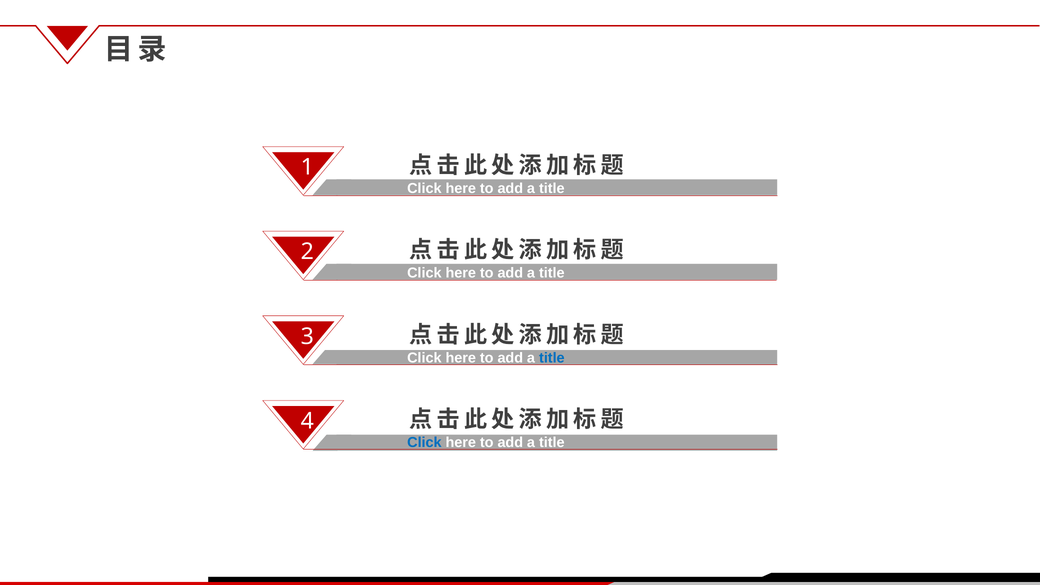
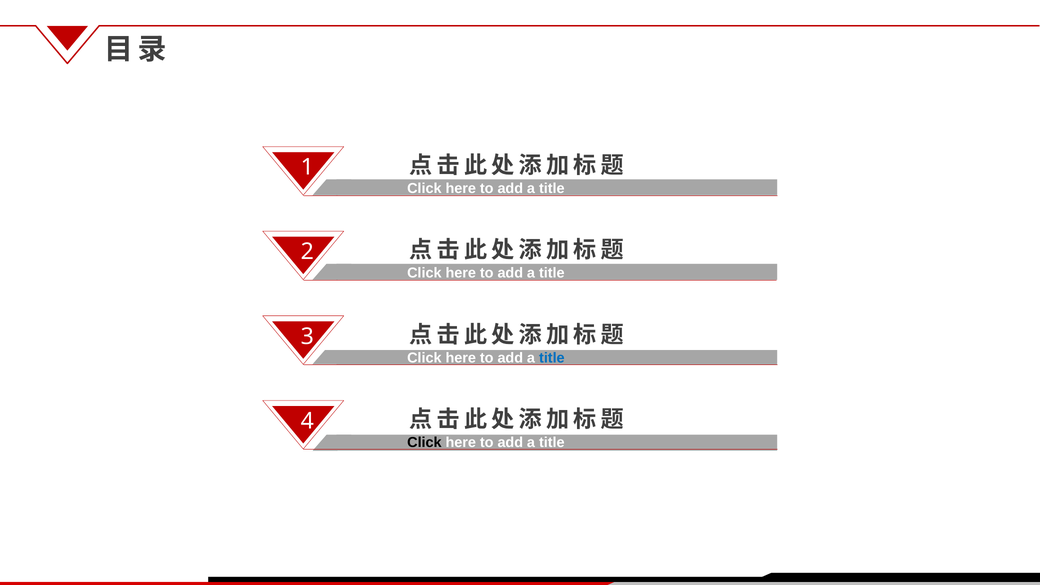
Click at (424, 443) colour: blue -> black
